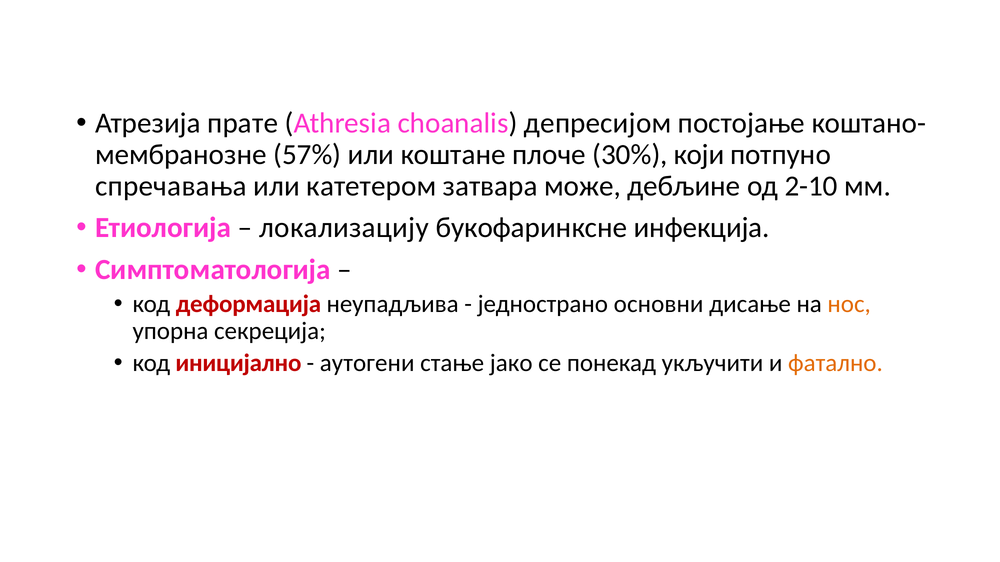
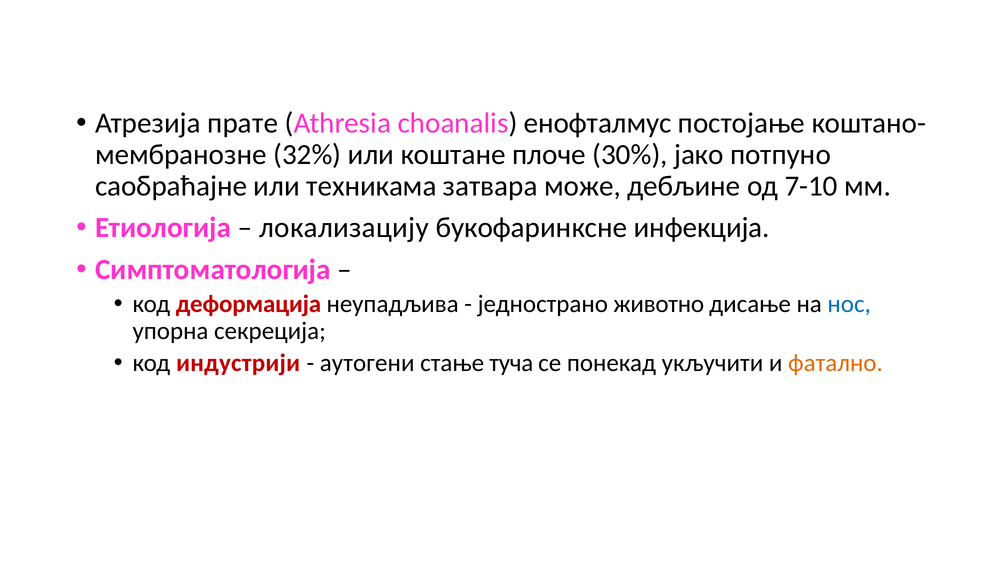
депресијом: депресијом -> енофталмус
57%: 57% -> 32%
који: који -> јако
спречавања: спречавања -> саобраћајне
катетером: катетером -> техникама
2-10: 2-10 -> 7-10
основни: основни -> животно
нос colour: orange -> blue
иницијално: иницијално -> индустрији
јако: јако -> туча
